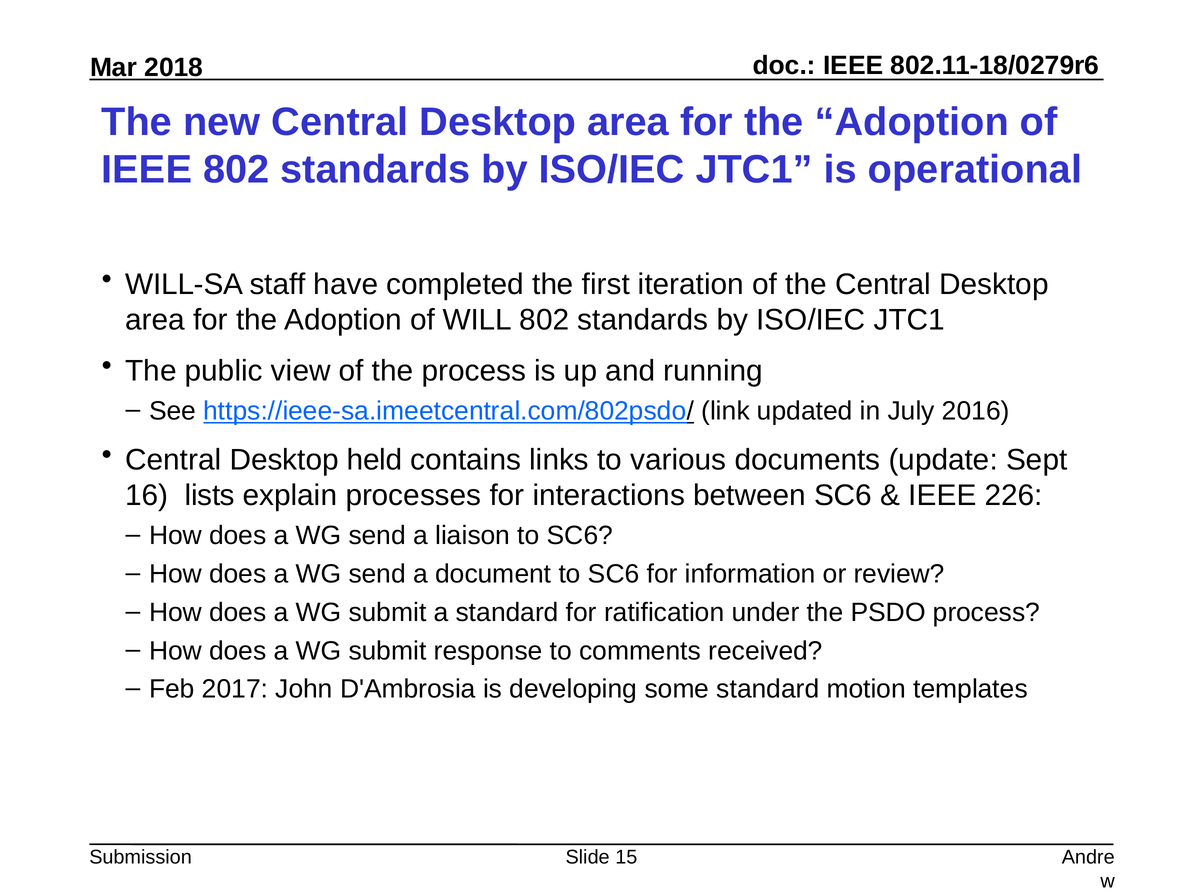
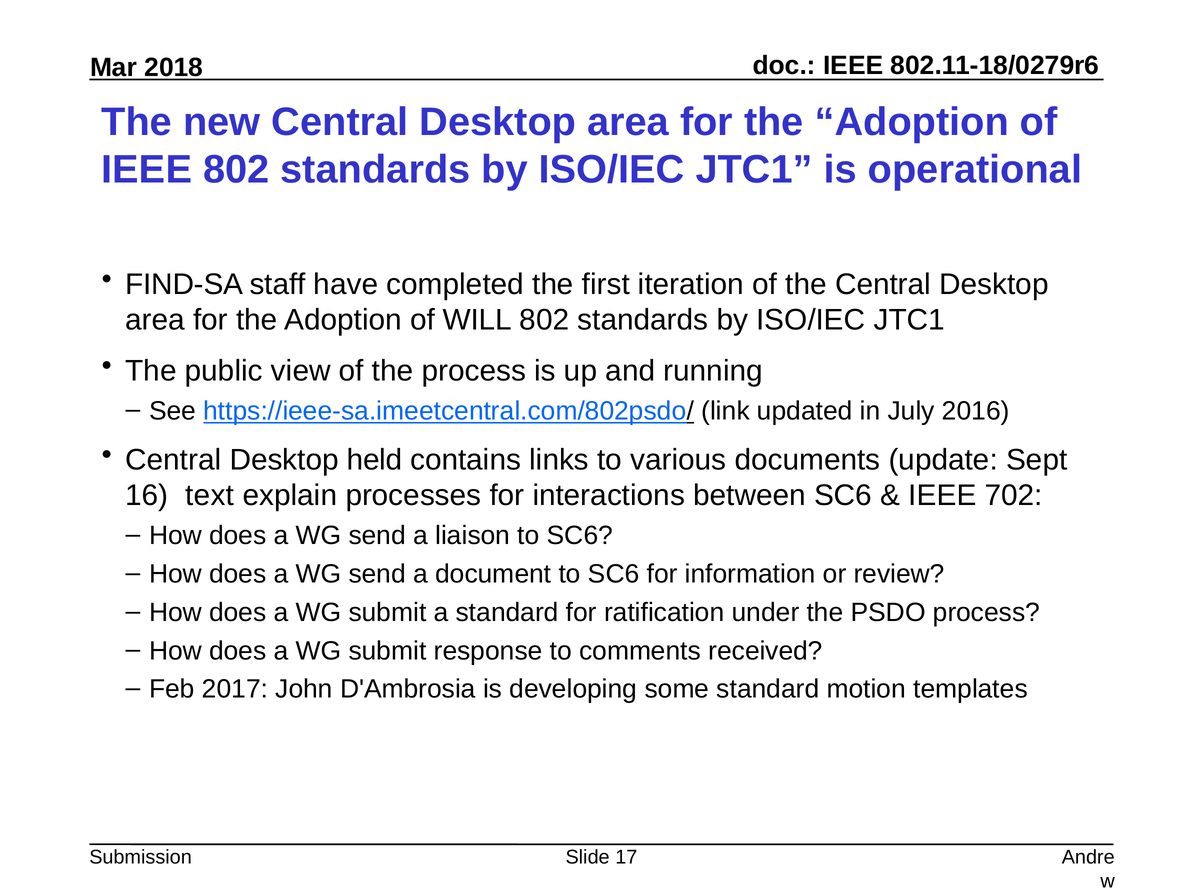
WILL-SA: WILL-SA -> FIND-SA
lists: lists -> text
226: 226 -> 702
15: 15 -> 17
